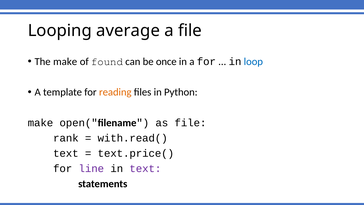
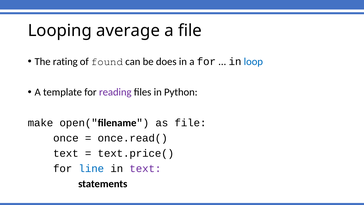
The make: make -> rating
once: once -> does
reading colour: orange -> purple
rank: rank -> once
with.read(: with.read( -> once.read(
line colour: purple -> blue
